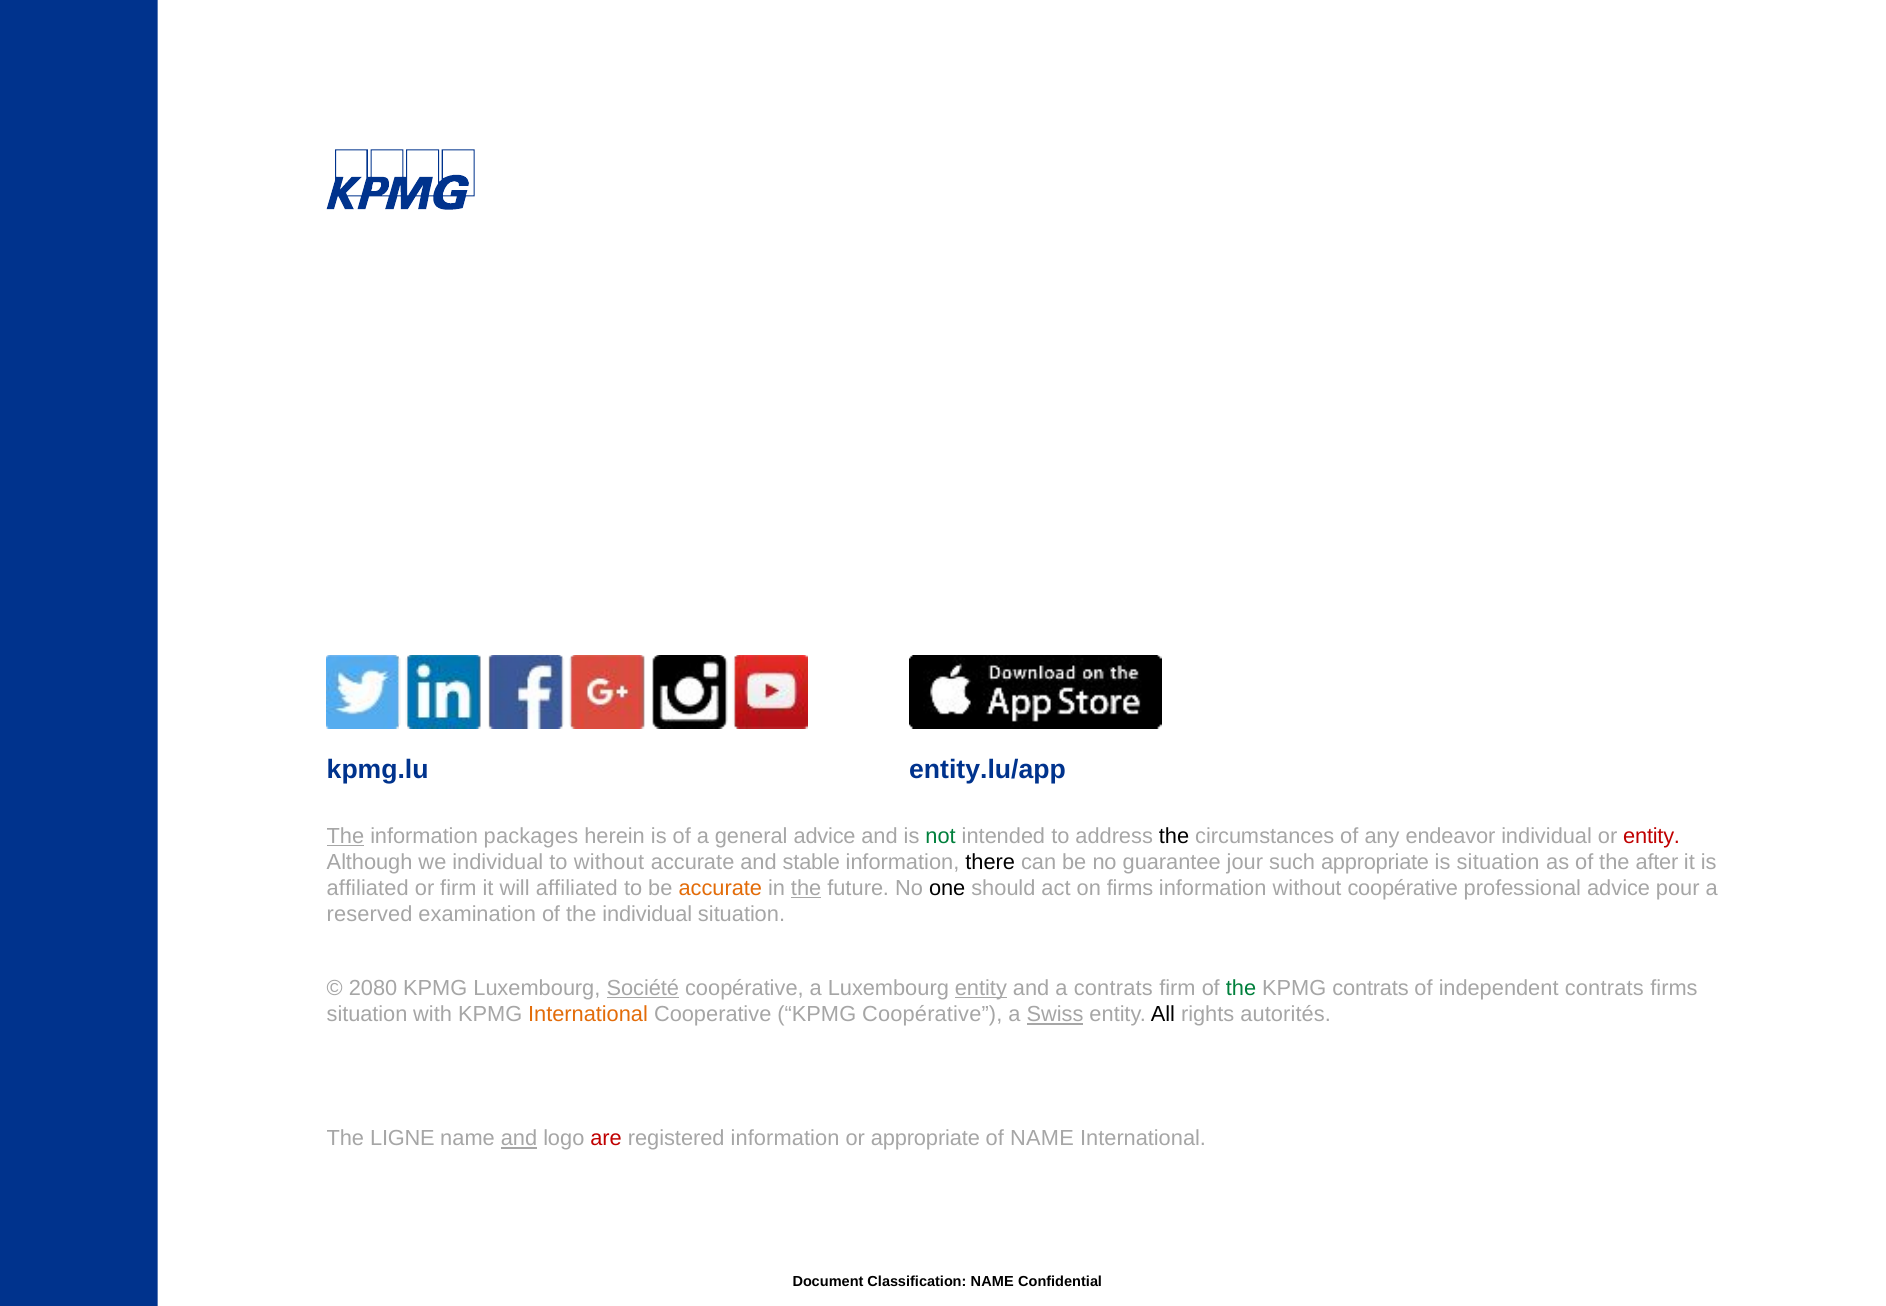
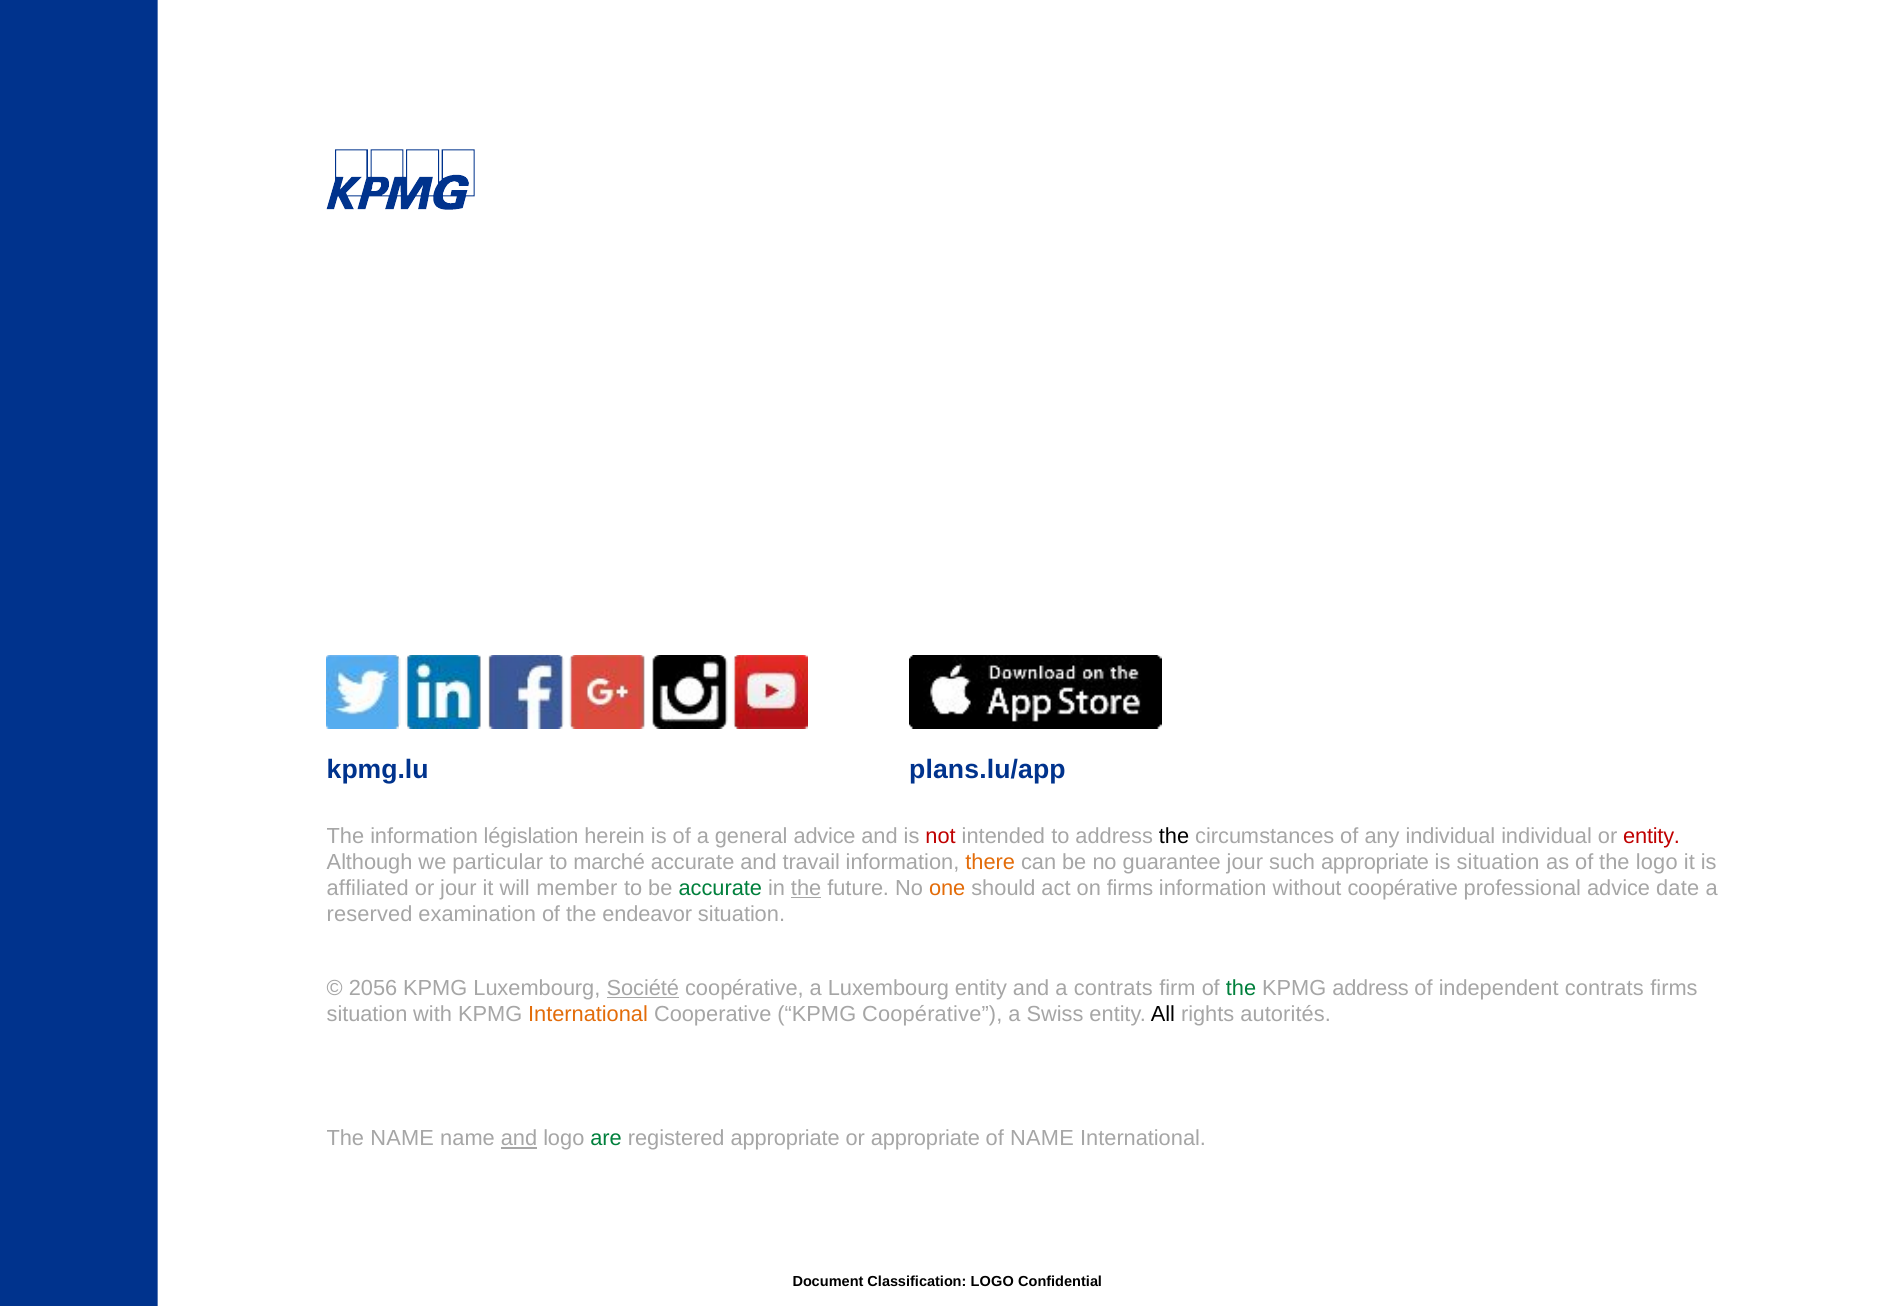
entity.lu/app: entity.lu/app -> plans.lu/app
The at (345, 836) underline: present -> none
packages: packages -> législation
not colour: green -> red
any endeavor: endeavor -> individual
we individual: individual -> particular
to without: without -> marché
stable: stable -> travail
there colour: black -> orange
the after: after -> logo
or firm: firm -> jour
will affiliated: affiliated -> member
accurate at (720, 888) colour: orange -> green
one colour: black -> orange
pour: pour -> date
the individual: individual -> endeavor
2080: 2080 -> 2056
entity at (981, 988) underline: present -> none
KPMG contrats: contrats -> address
Swiss underline: present -> none
The LIGNE: LIGNE -> NAME
are colour: red -> green
registered information: information -> appropriate
NAME at (992, 1282): NAME -> LOGO
